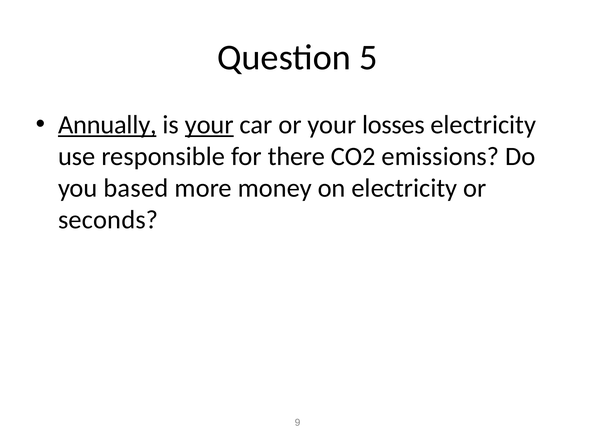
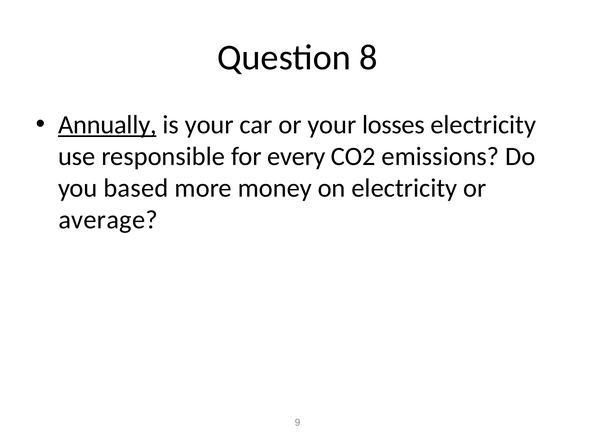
5: 5 -> 8
your at (209, 125) underline: present -> none
there: there -> every
seconds: seconds -> average
